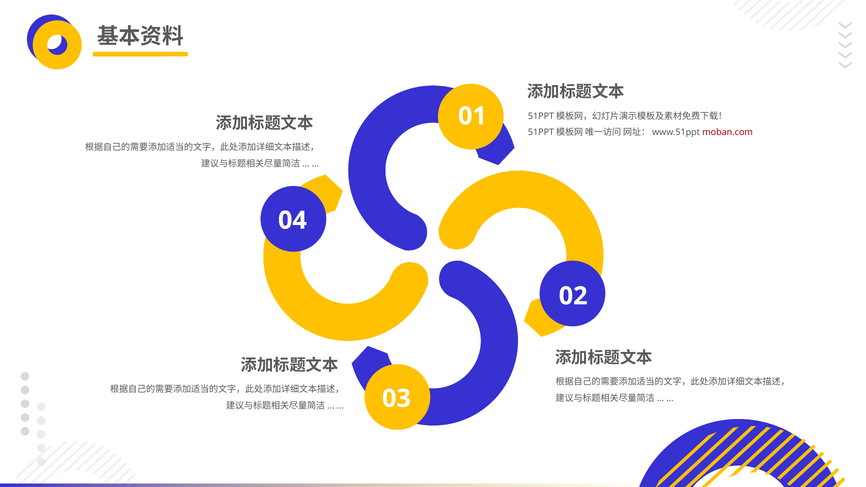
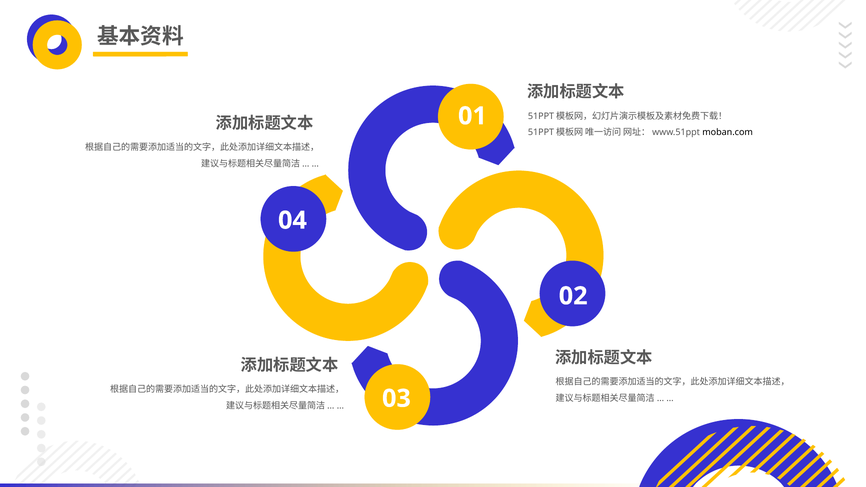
moban.com colour: red -> black
